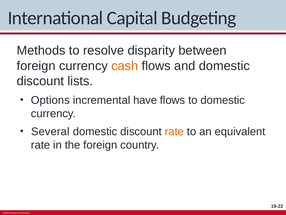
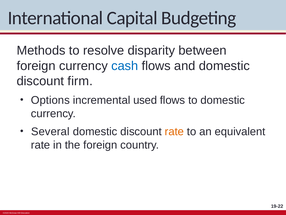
cash colour: orange -> blue
lists: lists -> firm
have: have -> used
